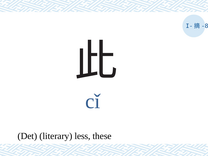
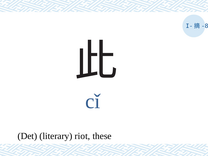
less: less -> riot
